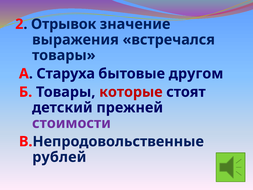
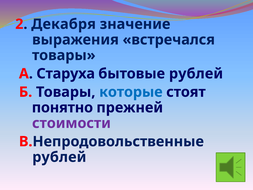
Отрывок: Отрывок -> Декабря
бытовые другом: другом -> рублей
которые colour: red -> blue
детский: детский -> понятно
